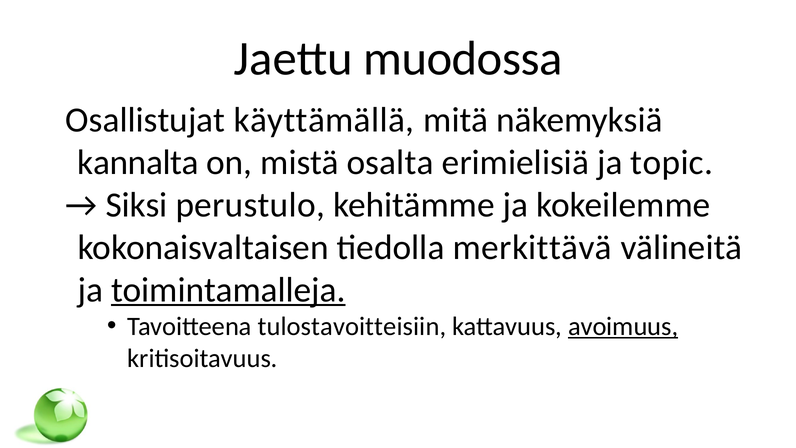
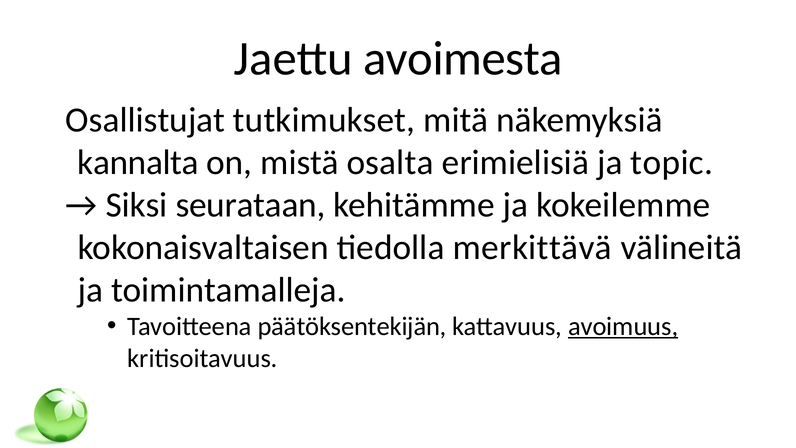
muodossa: muodossa -> avoimesta
käyttämällä: käyttämällä -> tutkimukset
perustulo: perustulo -> seurataan
toimintamalleja underline: present -> none
tulostavoitteisiin: tulostavoitteisiin -> päätöksentekijän
